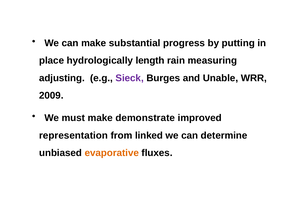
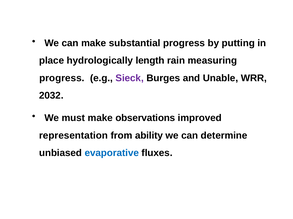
adjusting at (62, 78): adjusting -> progress
2009: 2009 -> 2032
demonstrate: demonstrate -> observations
linked: linked -> ability
evaporative colour: orange -> blue
